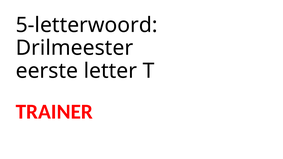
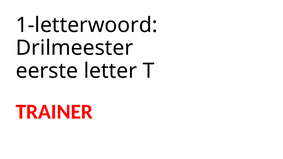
5-letterwoord: 5-letterwoord -> 1-letterwoord
